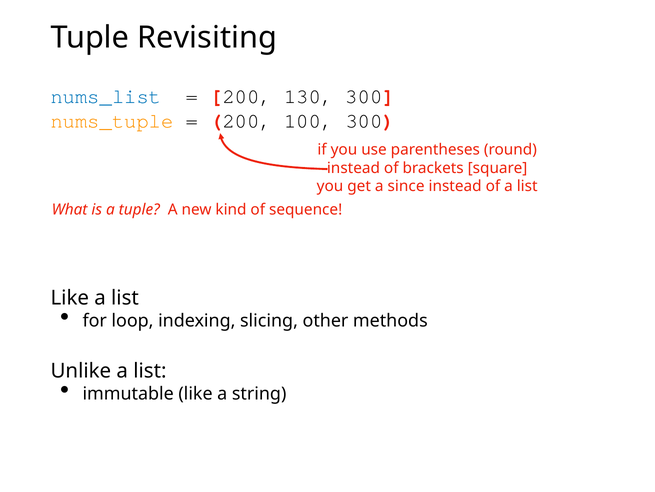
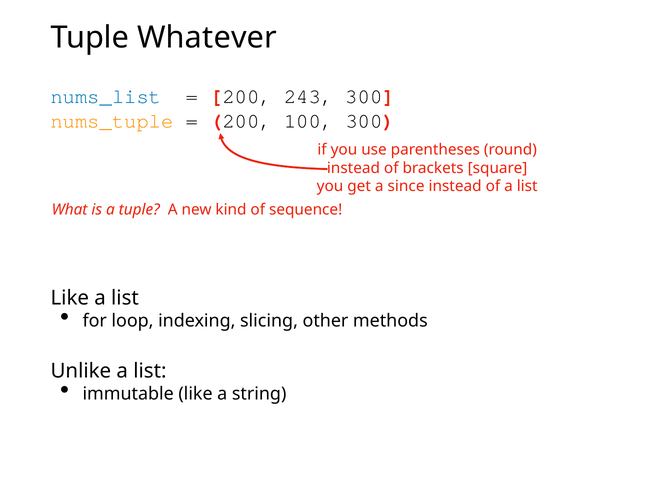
Revisiting: Revisiting -> Whatever
130: 130 -> 243
